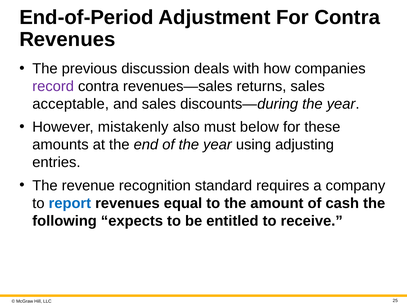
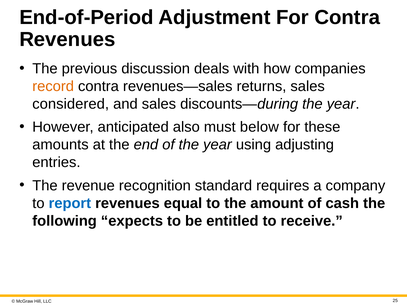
record colour: purple -> orange
acceptable: acceptable -> considered
mistakenly: mistakenly -> anticipated
